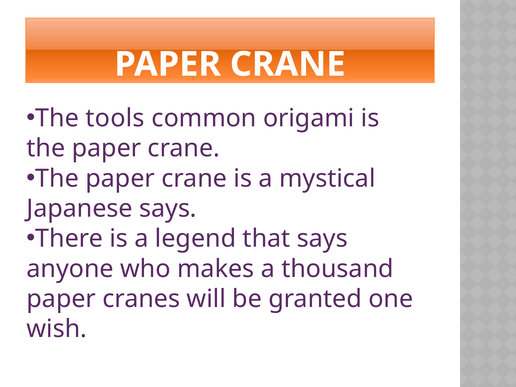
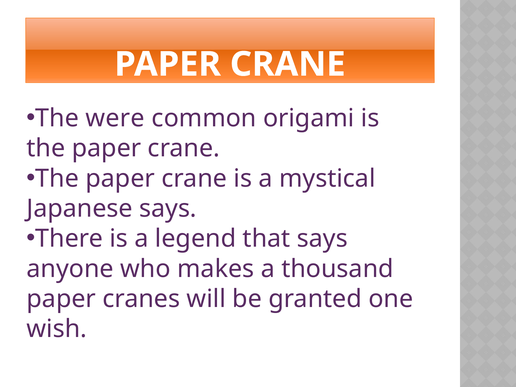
tools: tools -> were
